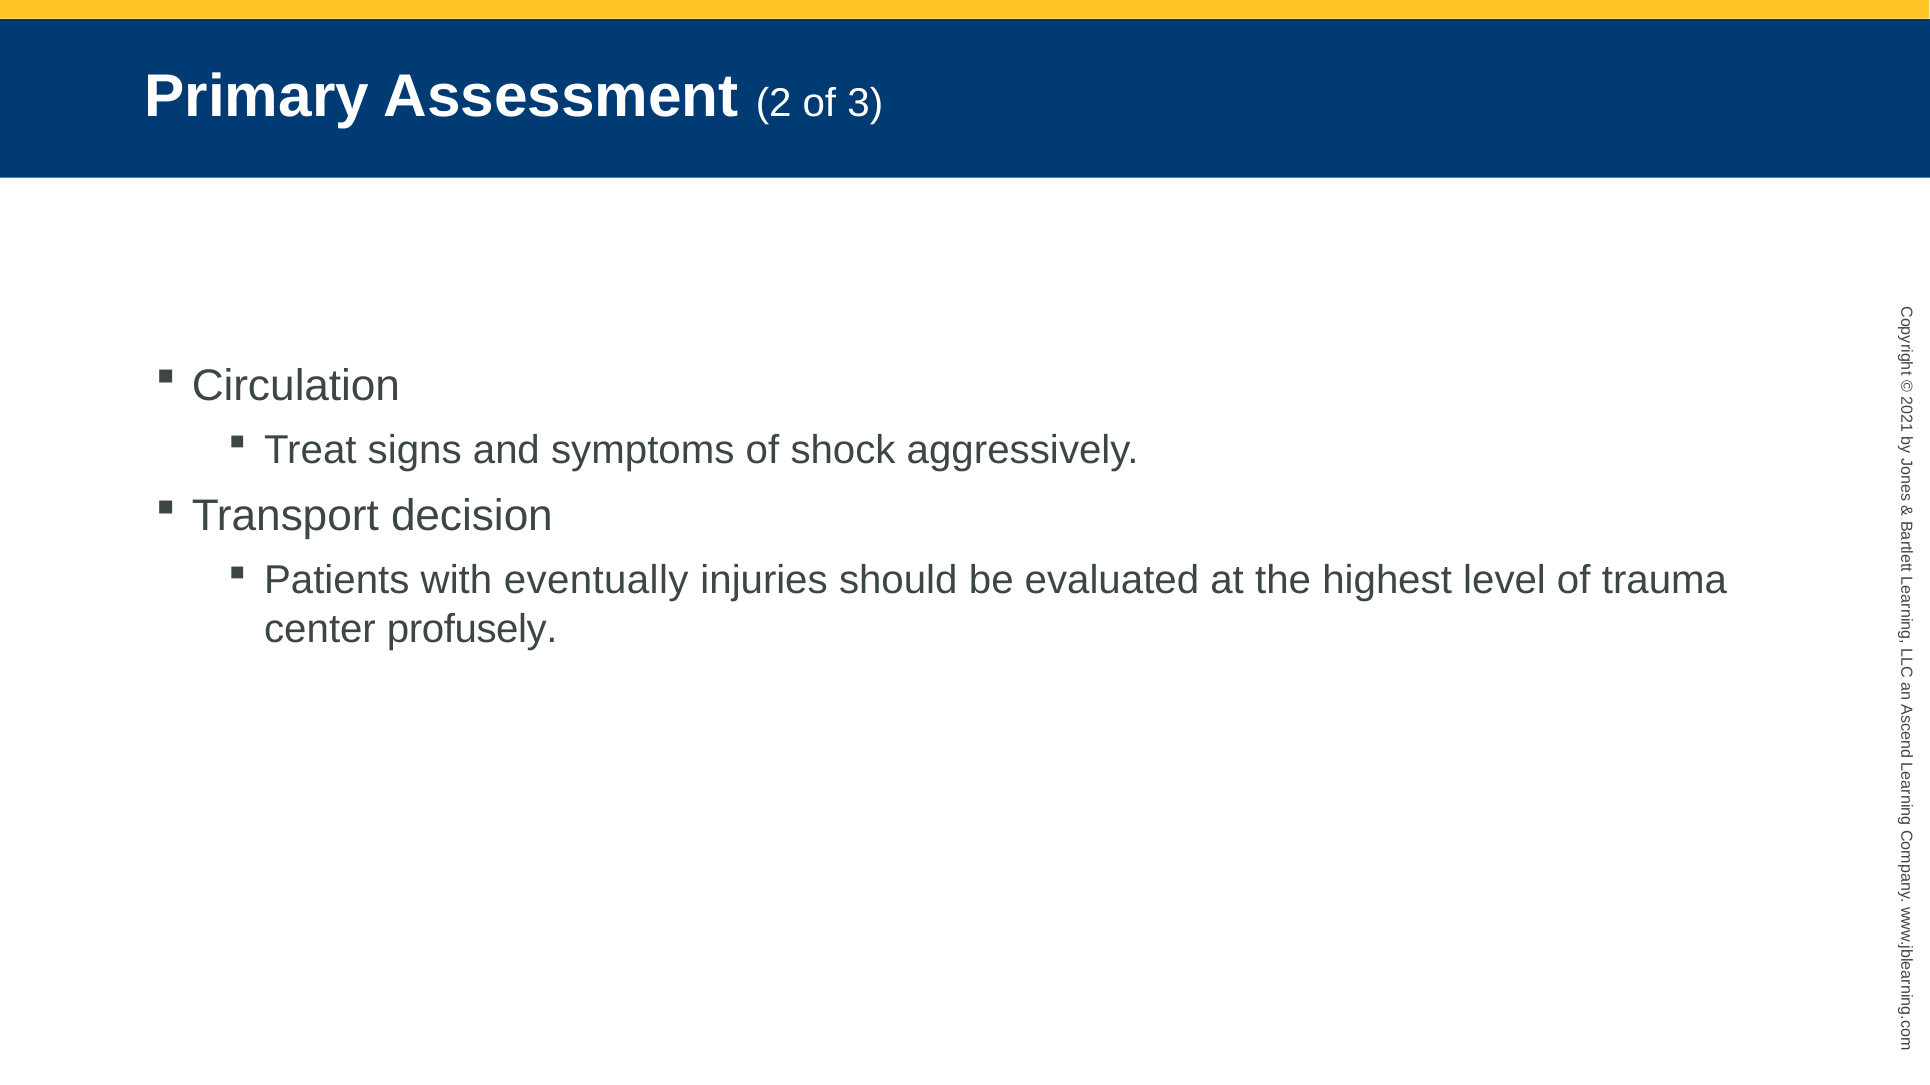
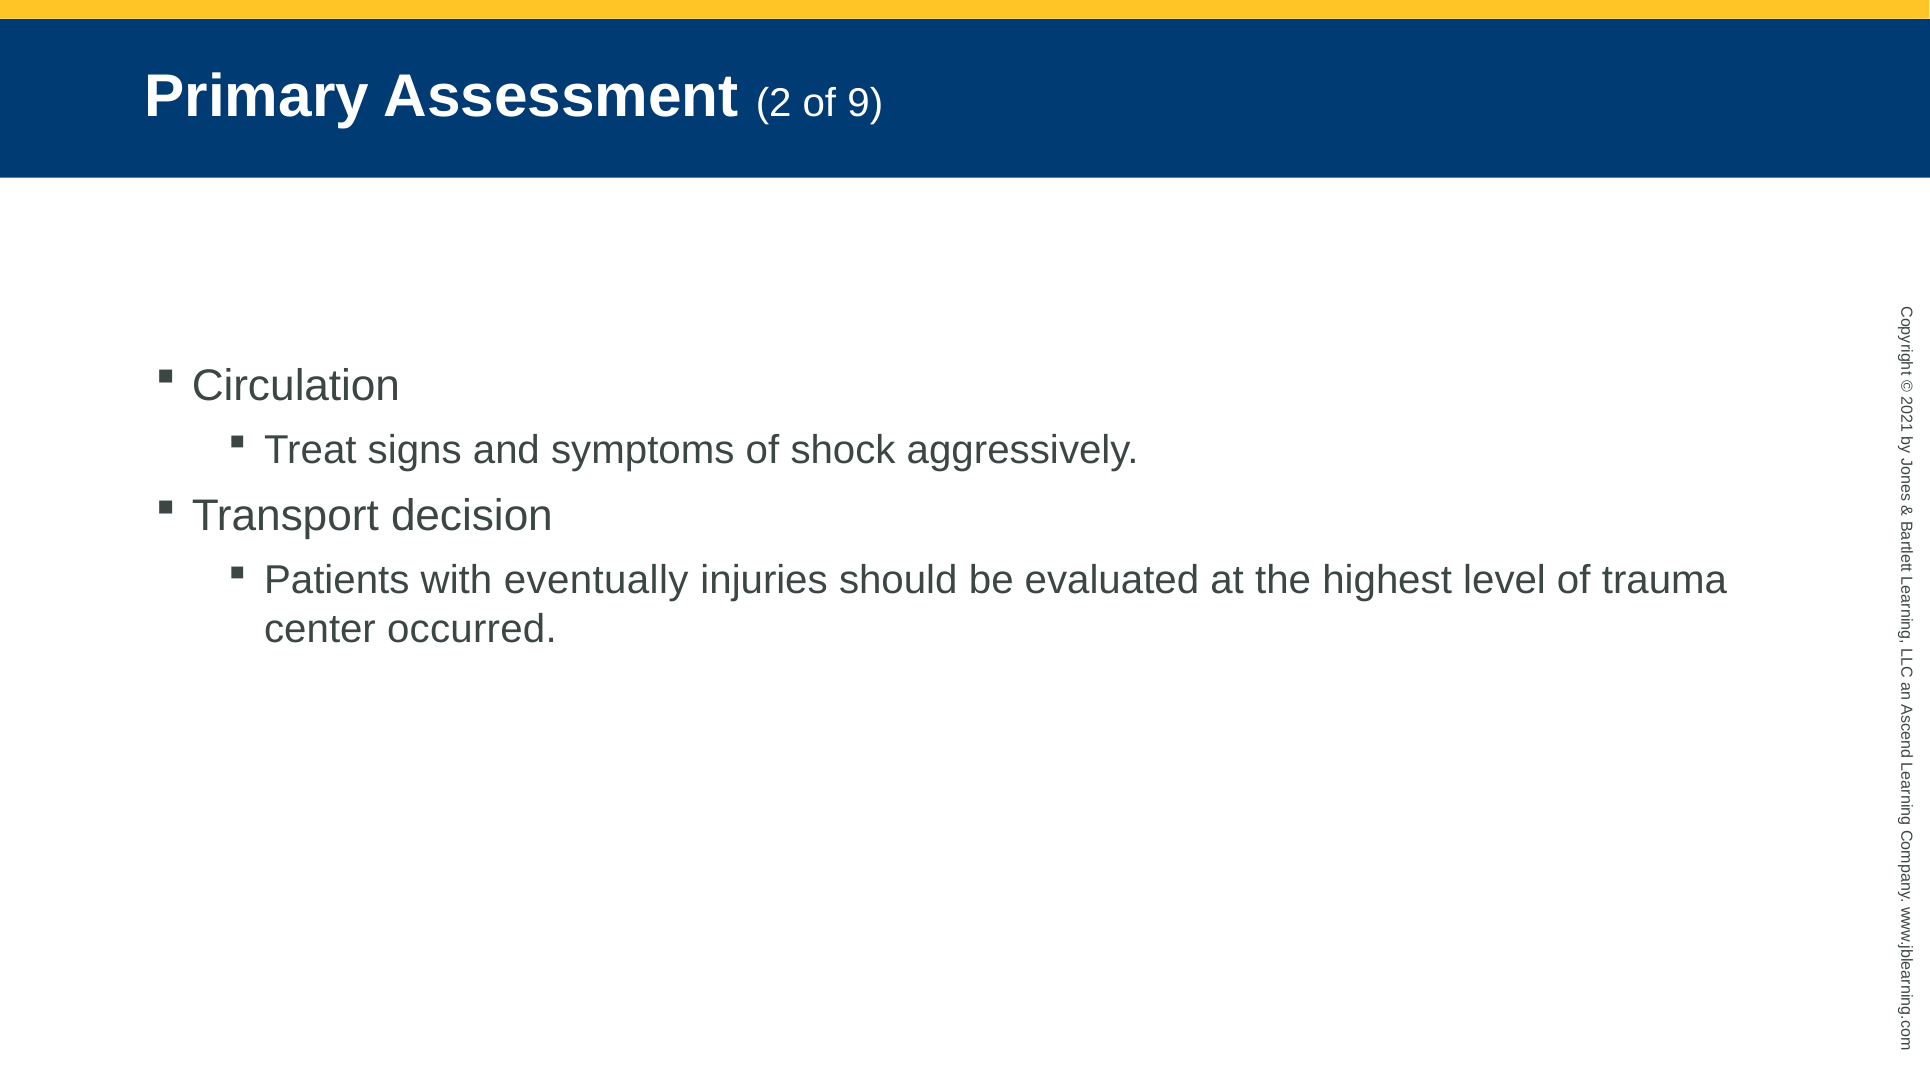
3: 3 -> 9
profusely: profusely -> occurred
